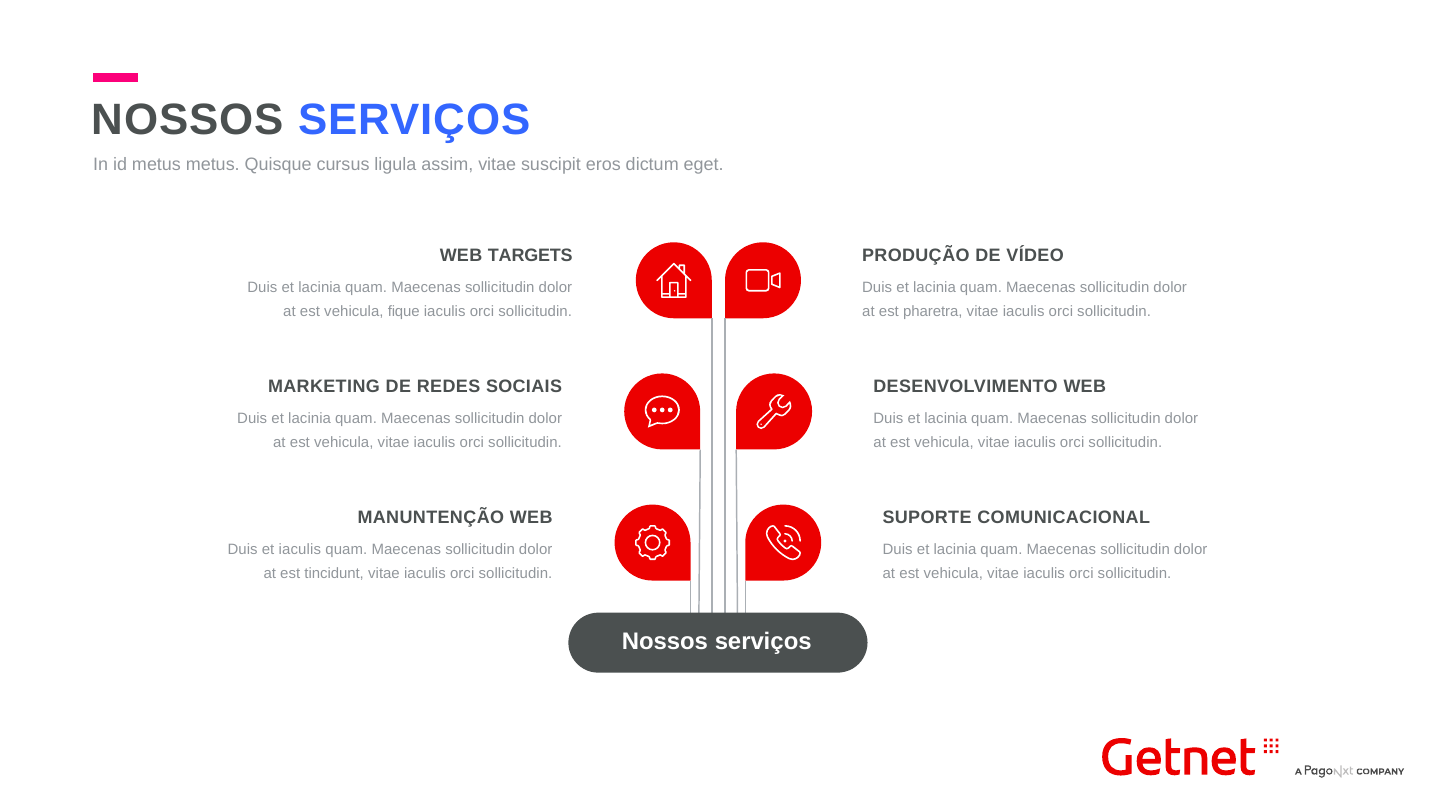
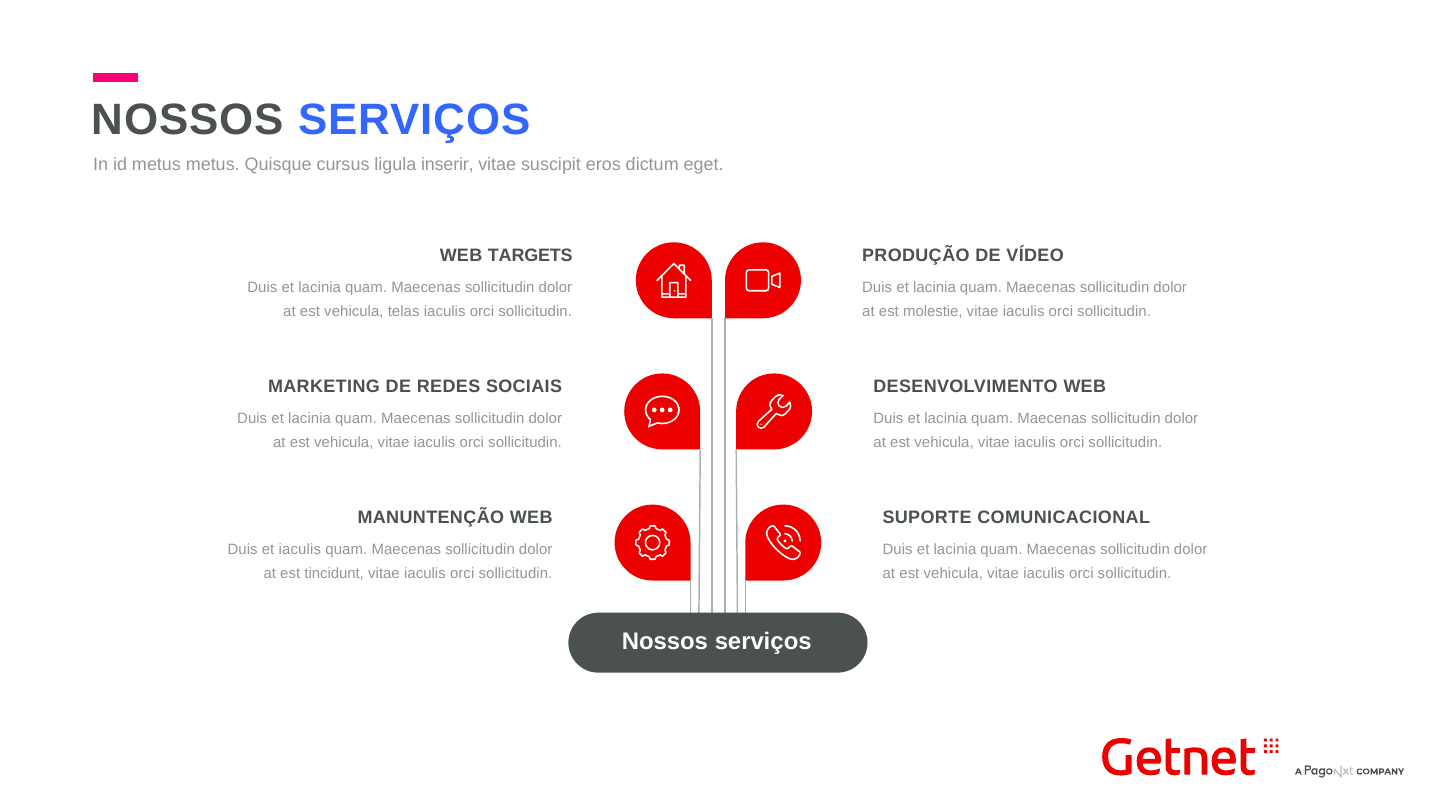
assim: assim -> inserir
fique: fique -> telas
pharetra: pharetra -> molestie
